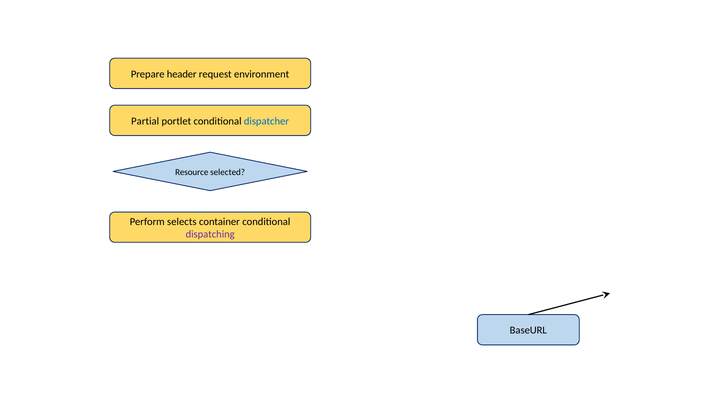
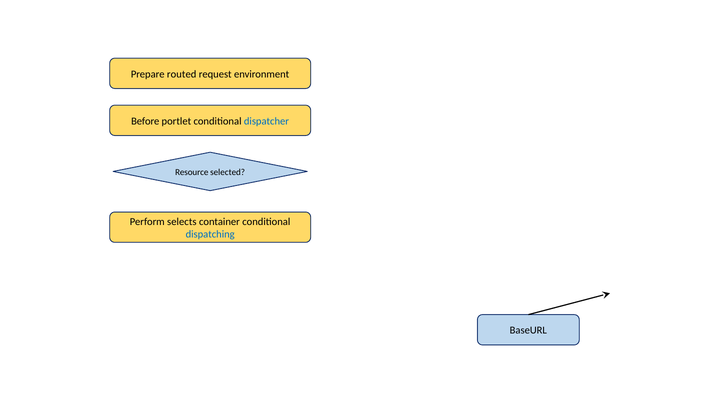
header: header -> routed
Partial: Partial -> Before
dispatching colour: purple -> blue
